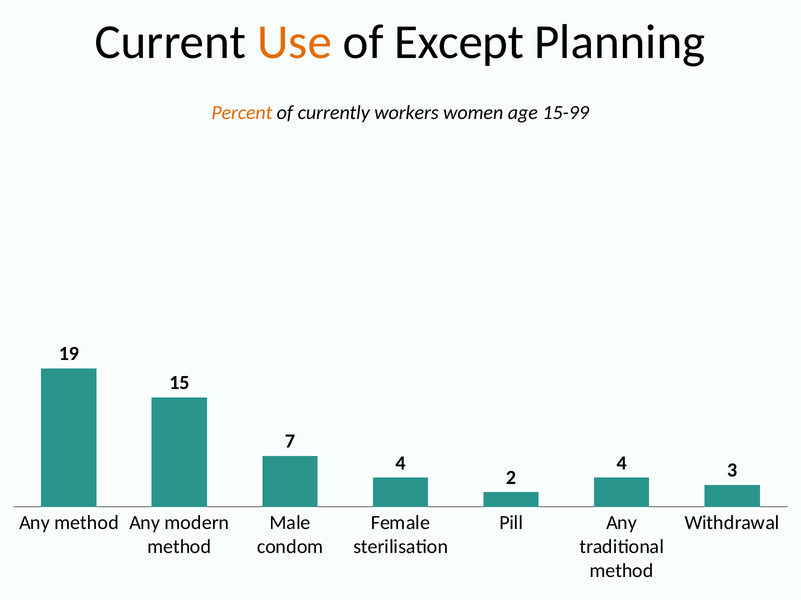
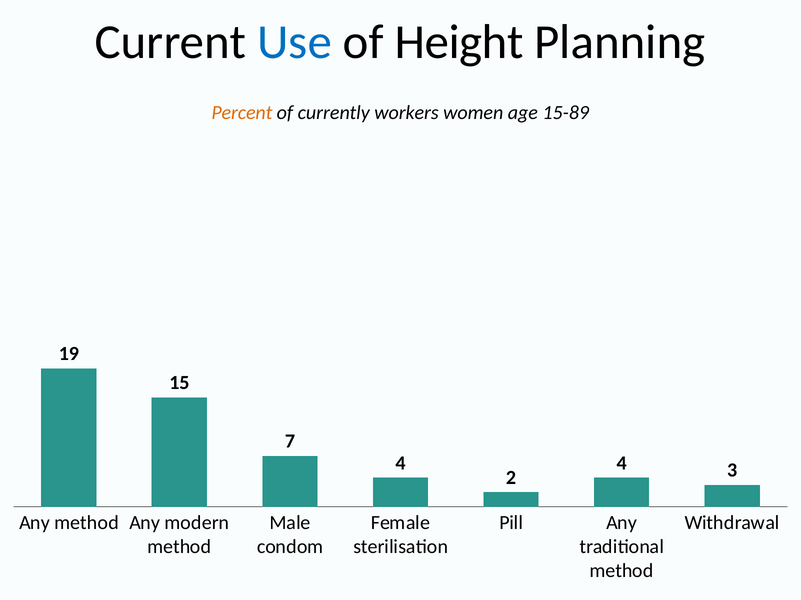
Use colour: orange -> blue
Except: Except -> Height
15-99: 15-99 -> 15-89
